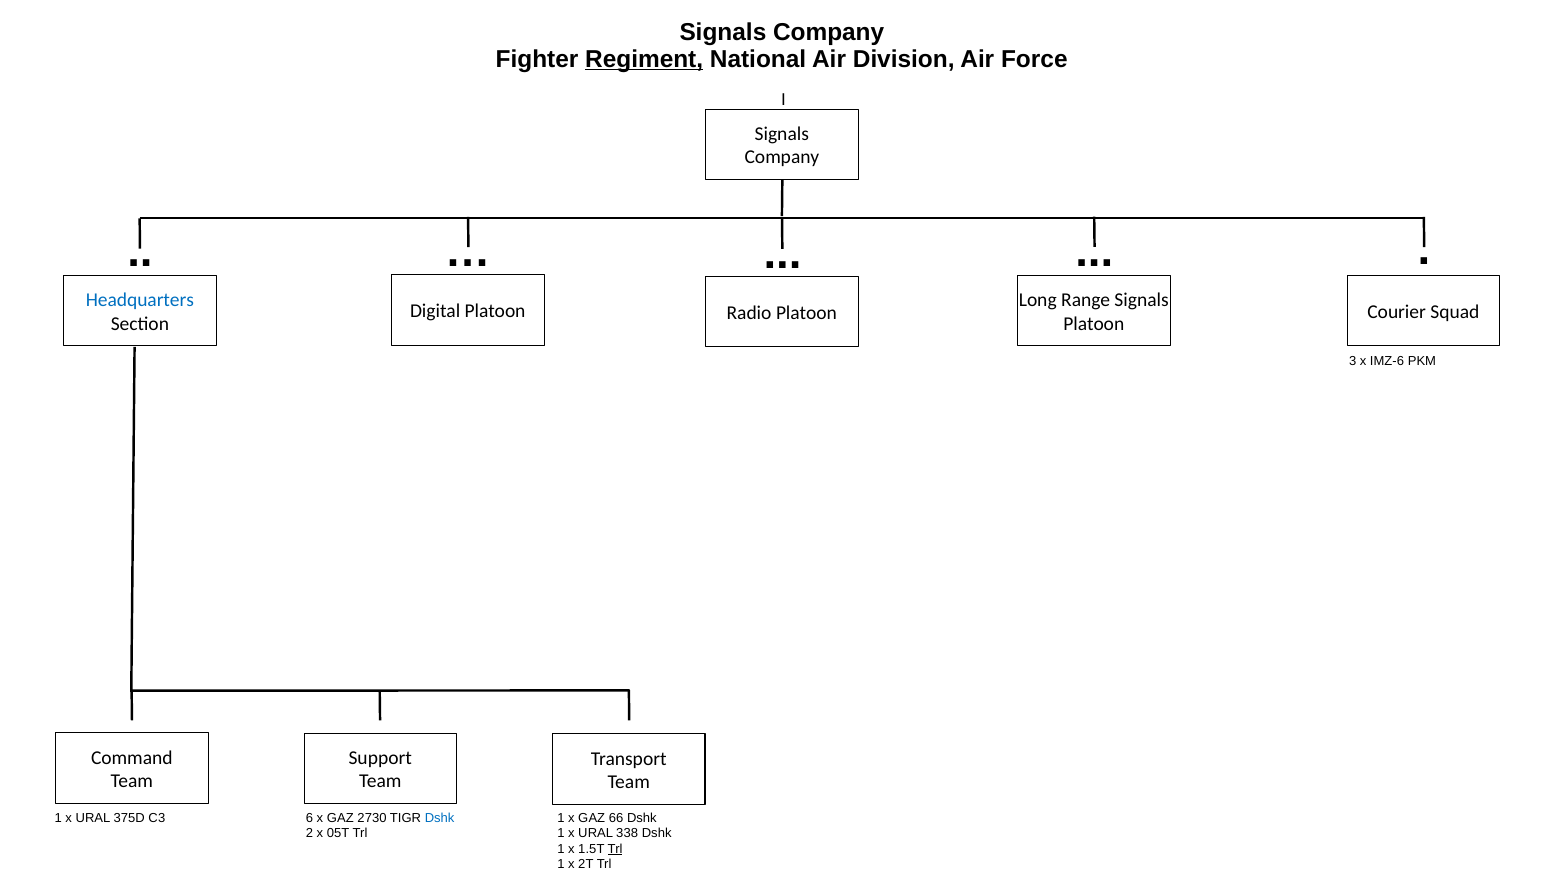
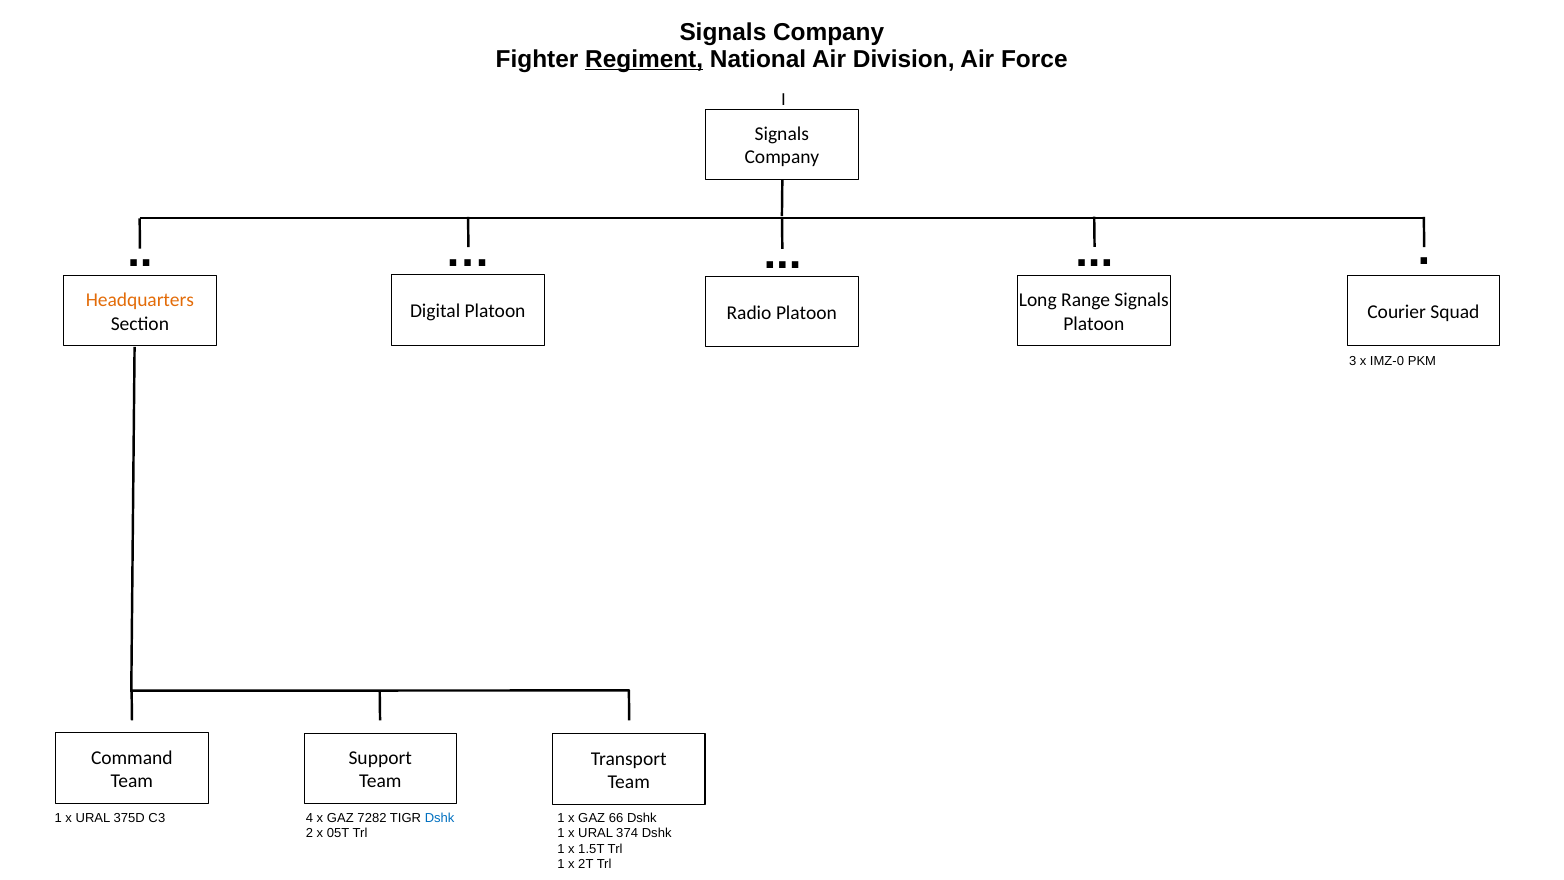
Headquarters colour: blue -> orange
IMZ-6: IMZ-6 -> IMZ-0
6: 6 -> 4
2730: 2730 -> 7282
338: 338 -> 374
Trl at (615, 849) underline: present -> none
